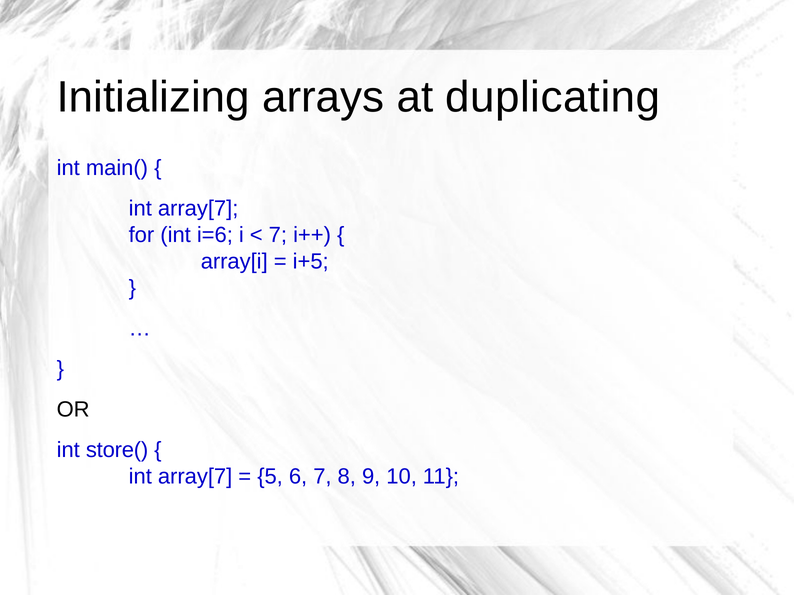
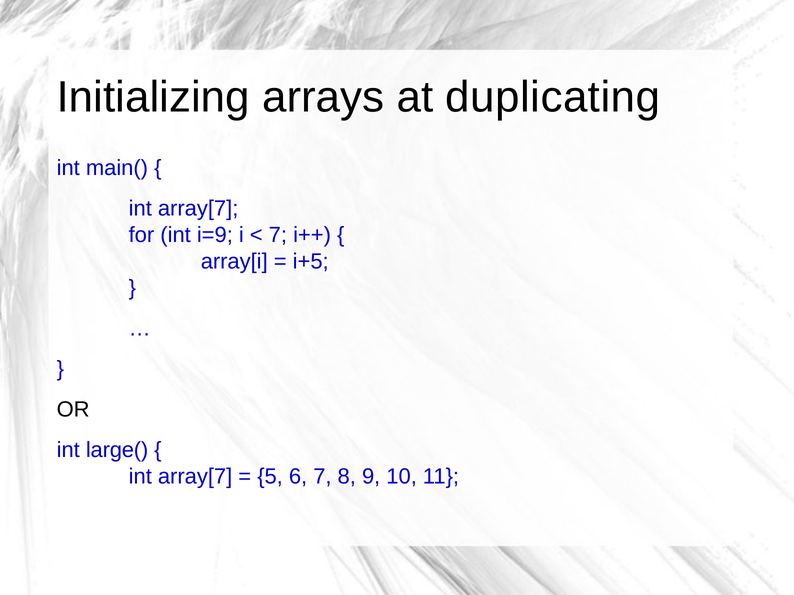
i=6: i=6 -> i=9
store(: store( -> large(
